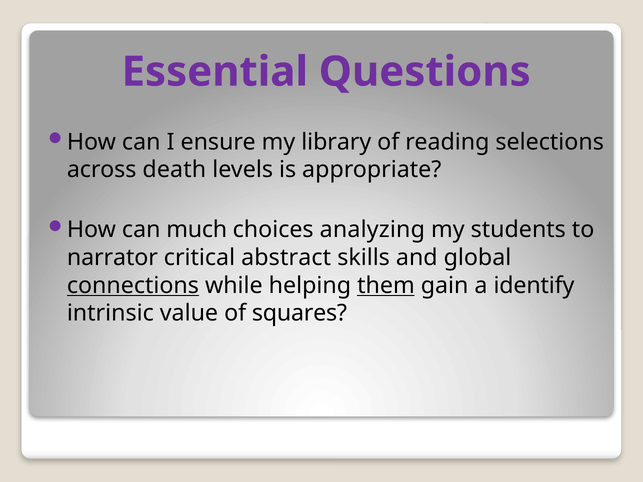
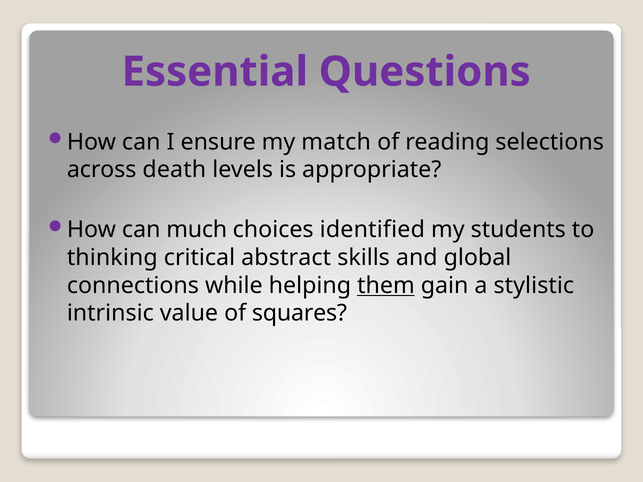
library: library -> match
analyzing: analyzing -> identified
narrator: narrator -> thinking
connections underline: present -> none
identify: identify -> stylistic
